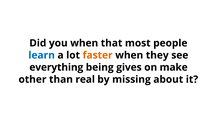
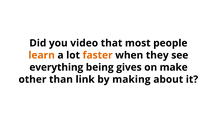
you when: when -> video
learn colour: blue -> orange
real: real -> link
missing: missing -> making
